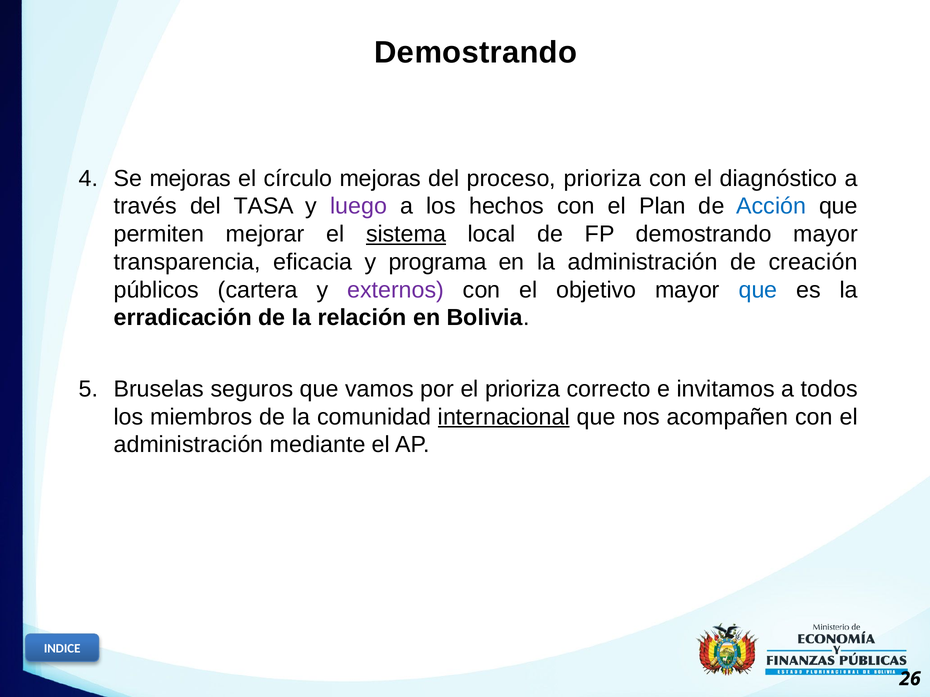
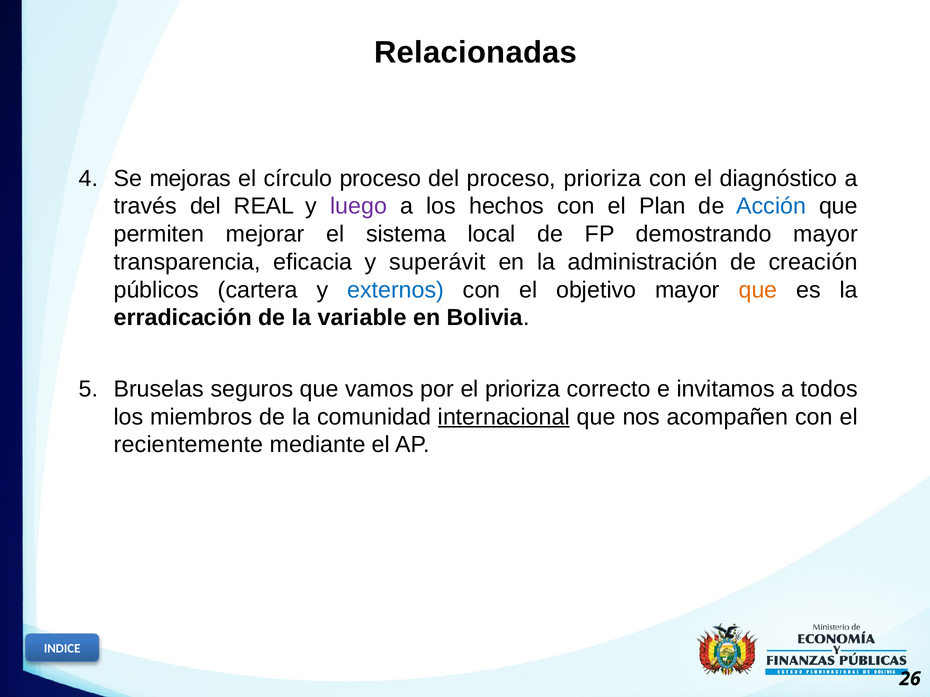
Demostrando at (476, 53): Demostrando -> Relacionadas
círculo mejoras: mejoras -> proceso
TASA: TASA -> REAL
sistema underline: present -> none
programa: programa -> superávit
externos colour: purple -> blue
que at (758, 290) colour: blue -> orange
relación: relación -> variable
administración at (189, 445): administración -> recientemente
